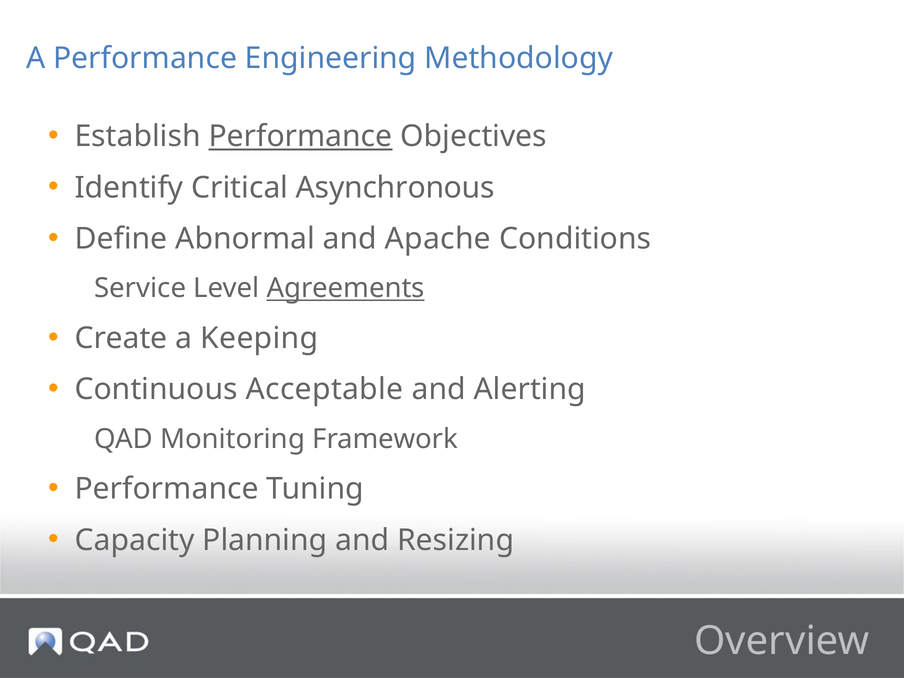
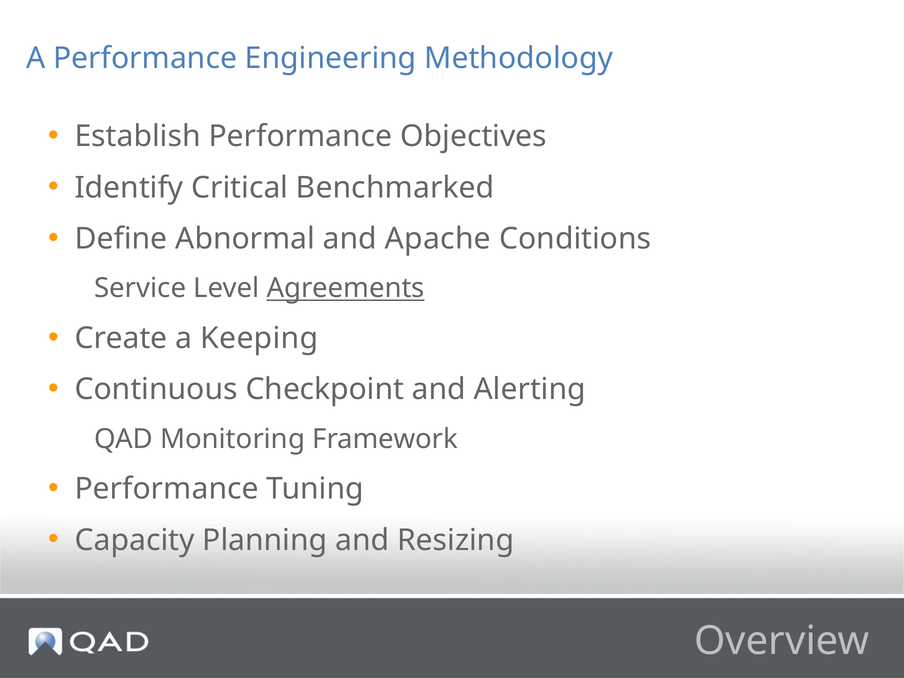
Performance at (300, 136) underline: present -> none
Asynchronous: Asynchronous -> Benchmarked
Acceptable: Acceptable -> Checkpoint
